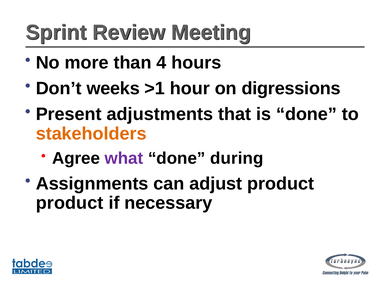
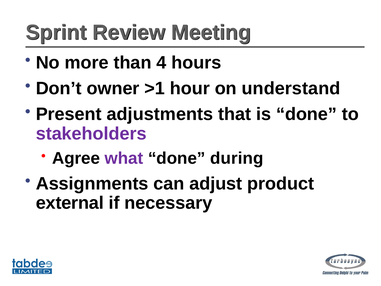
weeks: weeks -> owner
digressions: digressions -> understand
stakeholders colour: orange -> purple
product at (70, 203): product -> external
